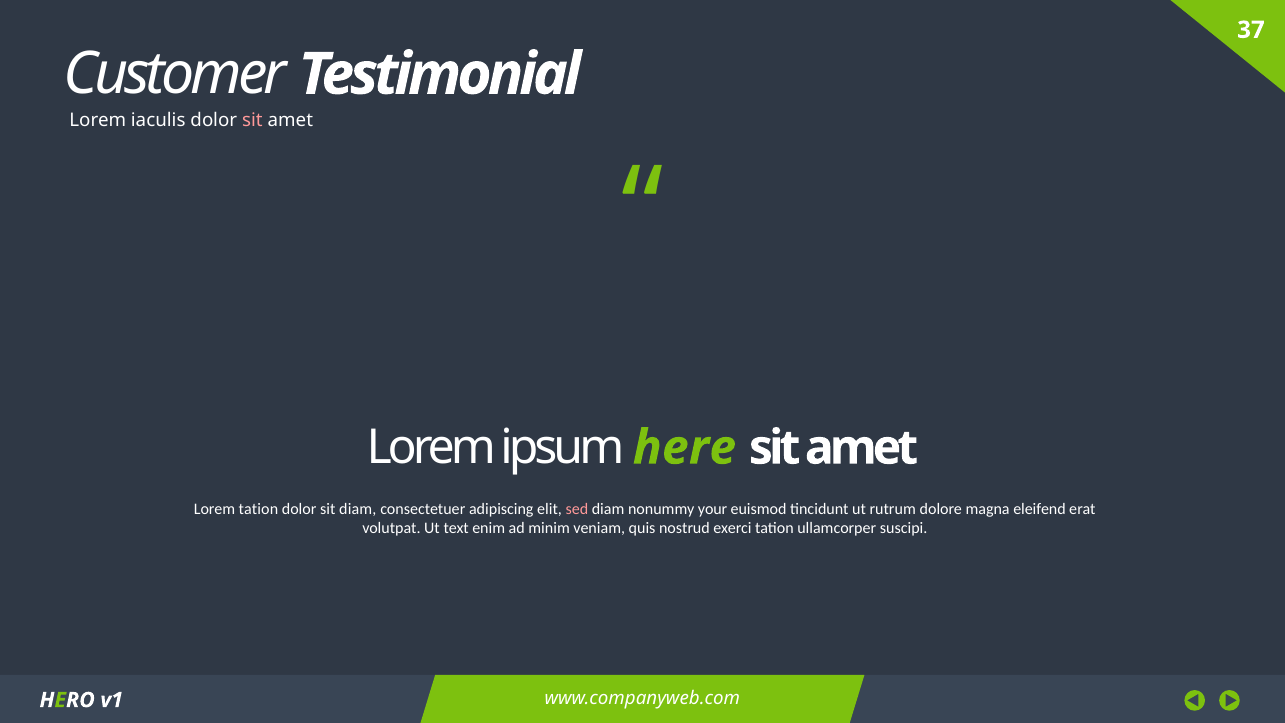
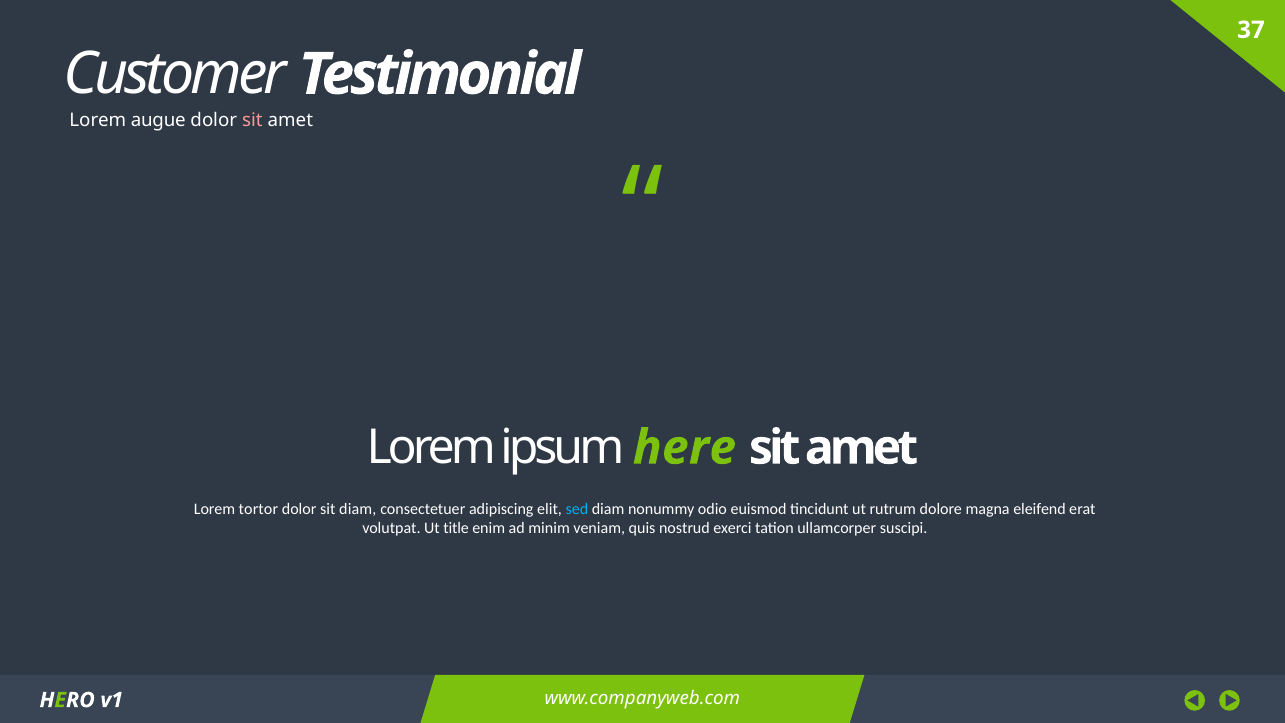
iaculis: iaculis -> augue
Lorem tation: tation -> tortor
sed colour: pink -> light blue
your: your -> odio
text: text -> title
